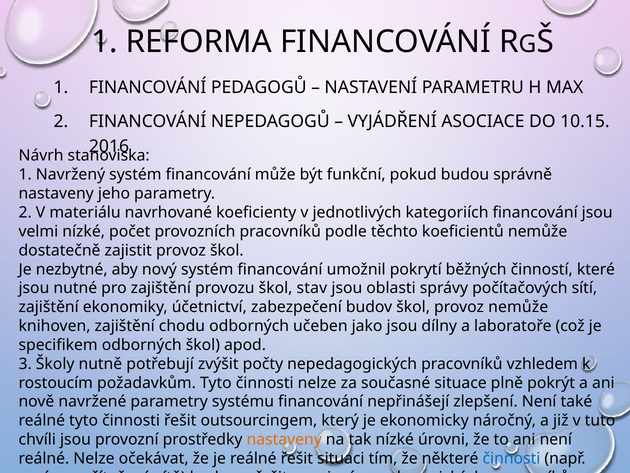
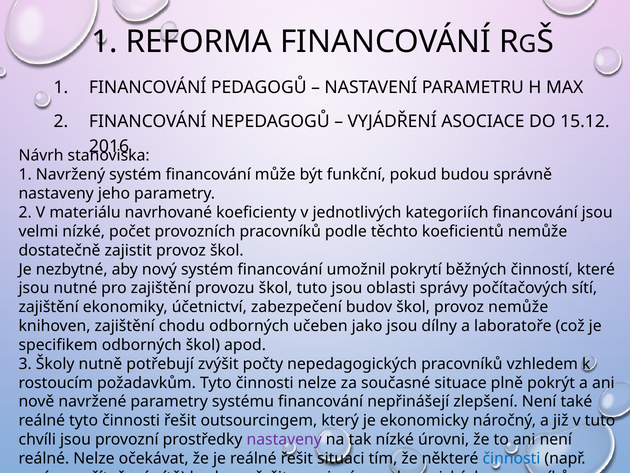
10.15: 10.15 -> 15.12
škol stav: stav -> tuto
nastaveny at (284, 439) colour: orange -> purple
